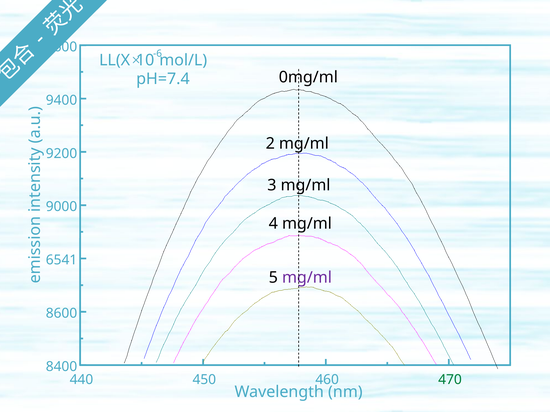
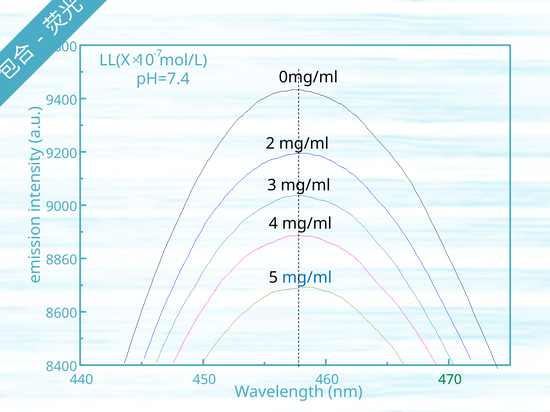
-6: -6 -> -7
6541: 6541 -> 8860
mg/ml at (307, 278) colour: purple -> blue
